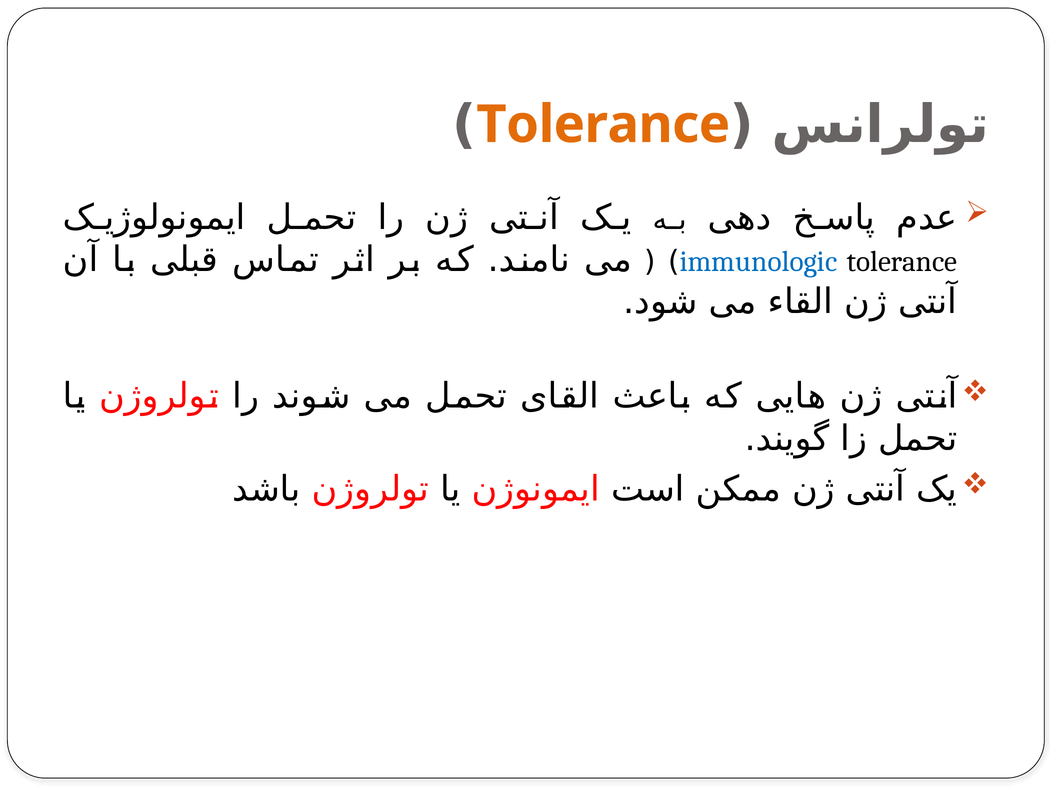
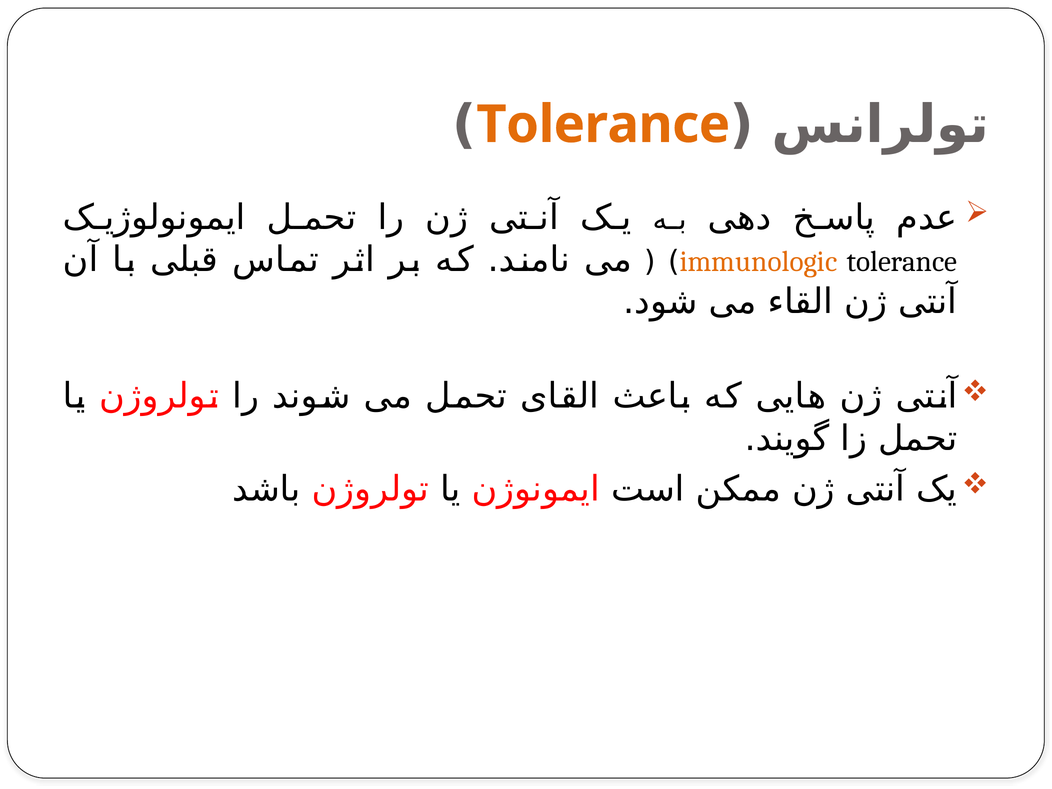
immunologic colour: blue -> orange
